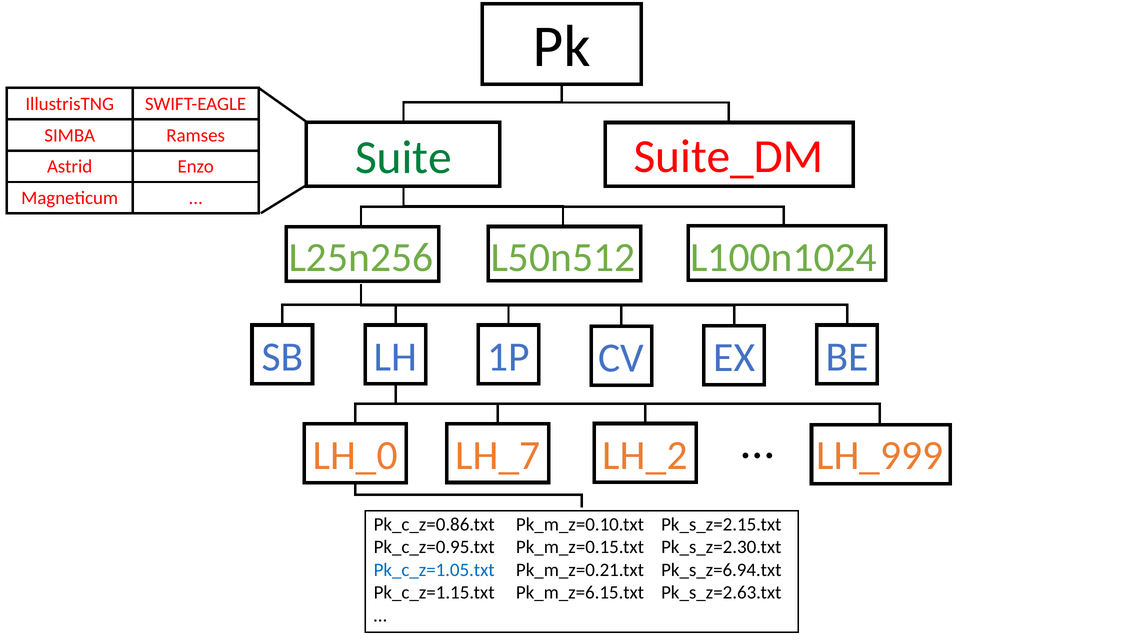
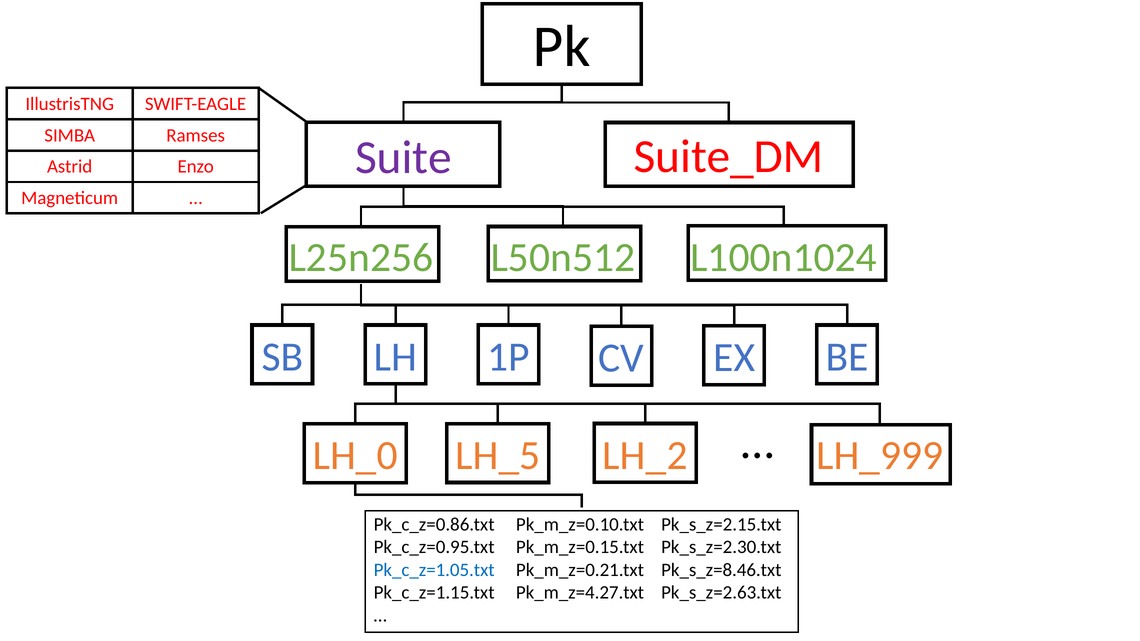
Suite colour: green -> purple
LH_7: LH_7 -> LH_5
Pk_s_z=6.94.txt: Pk_s_z=6.94.txt -> Pk_s_z=8.46.txt
Pk_m_z=6.15.txt: Pk_m_z=6.15.txt -> Pk_m_z=4.27.txt
